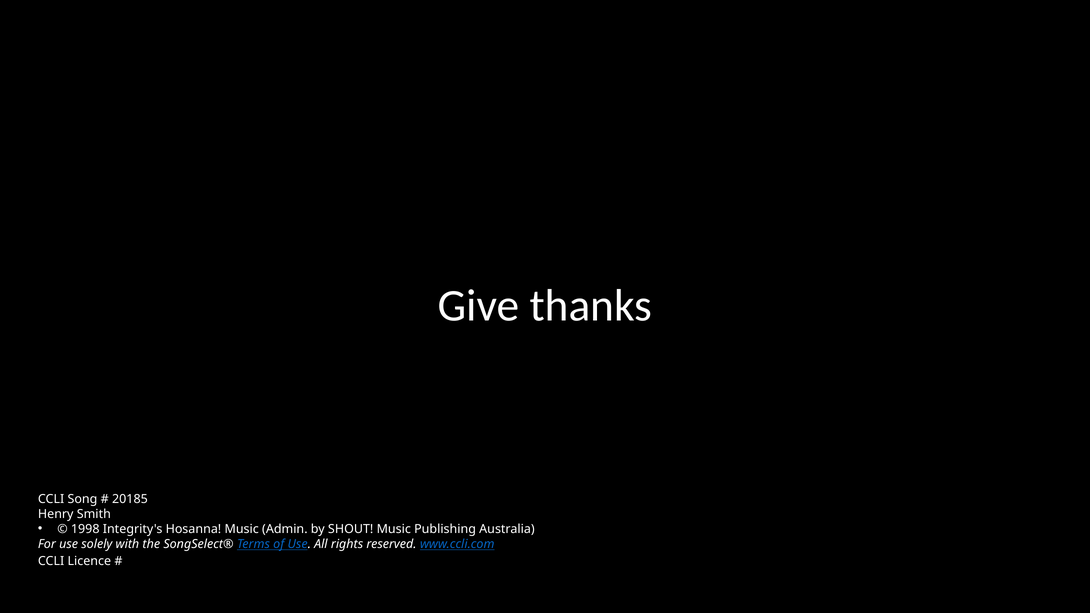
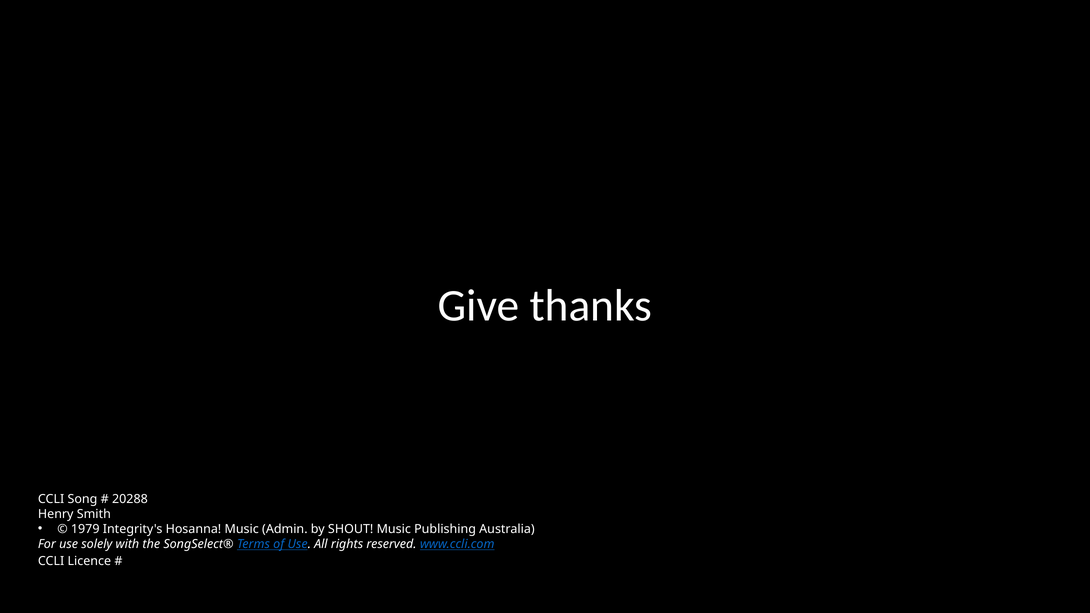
20185: 20185 -> 20288
1998: 1998 -> 1979
